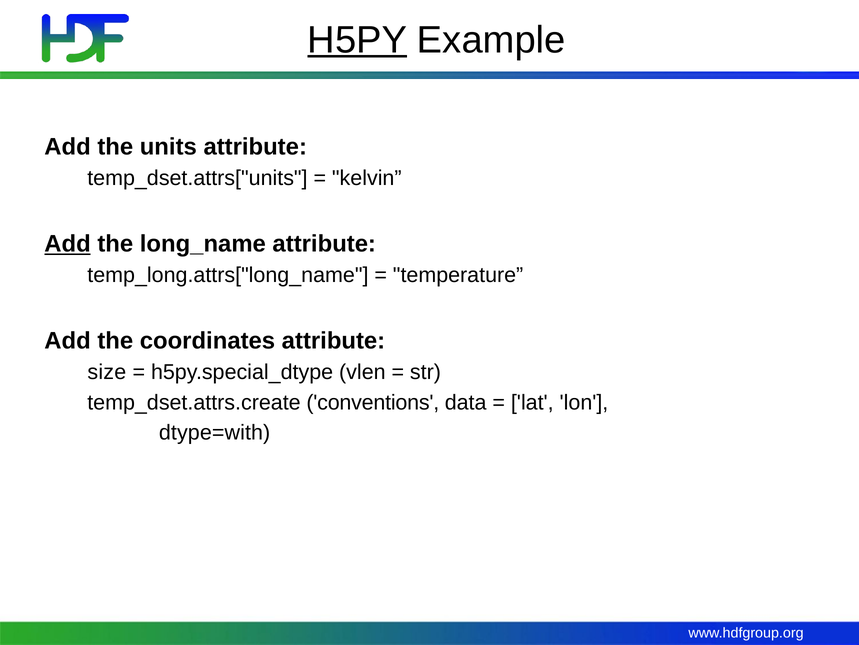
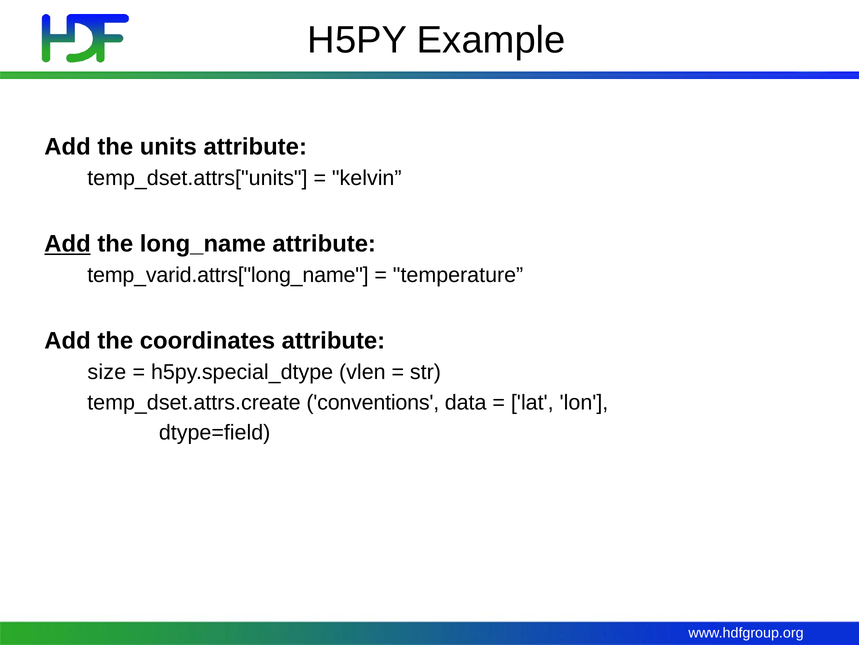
H5PY underline: present -> none
temp_long.attrs["long_name: temp_long.attrs["long_name -> temp_varid.attrs["long_name
dtype=with: dtype=with -> dtype=field
